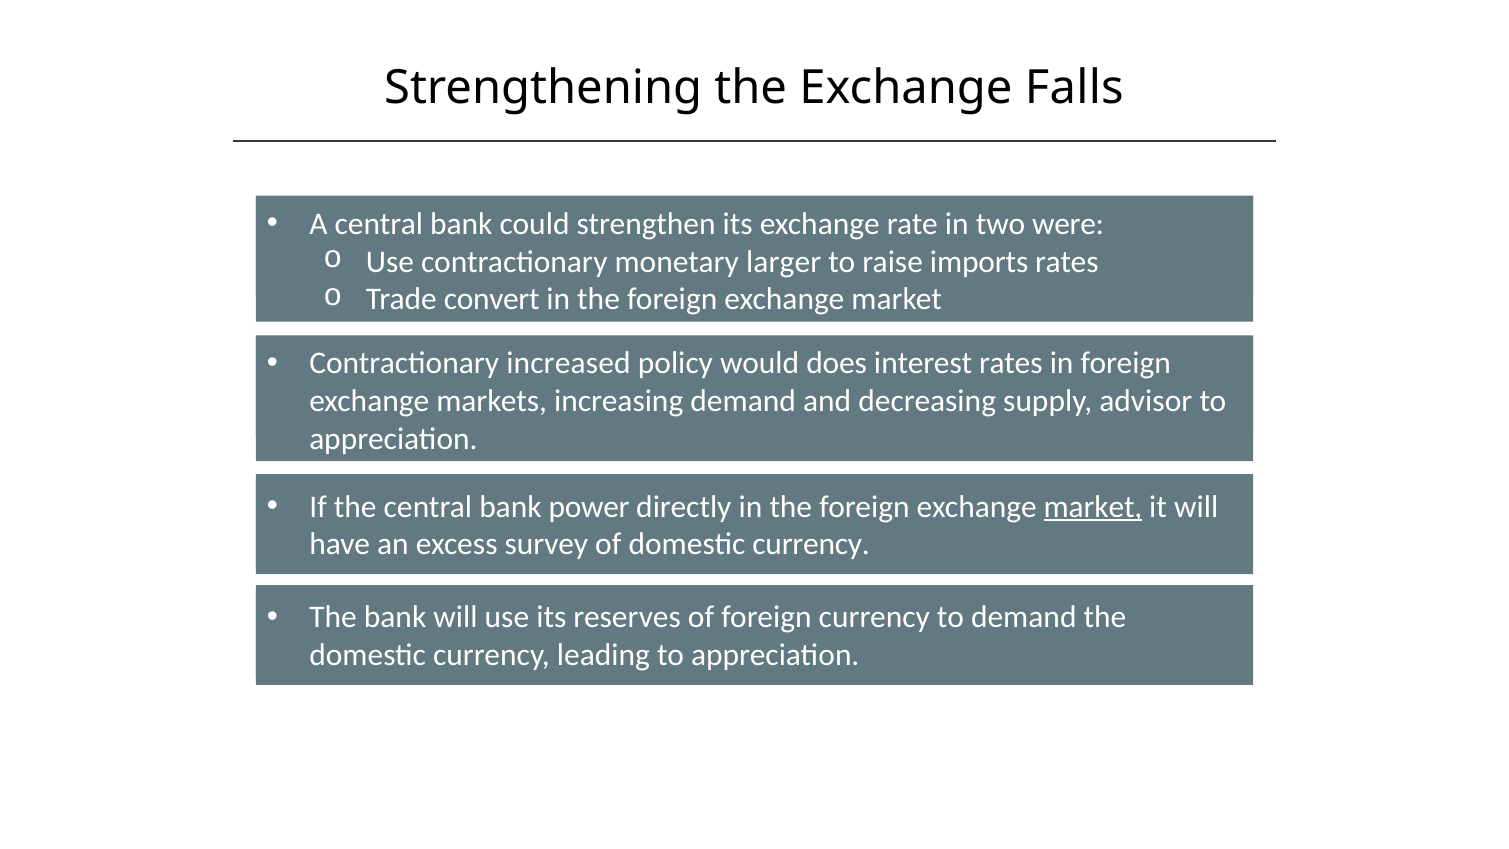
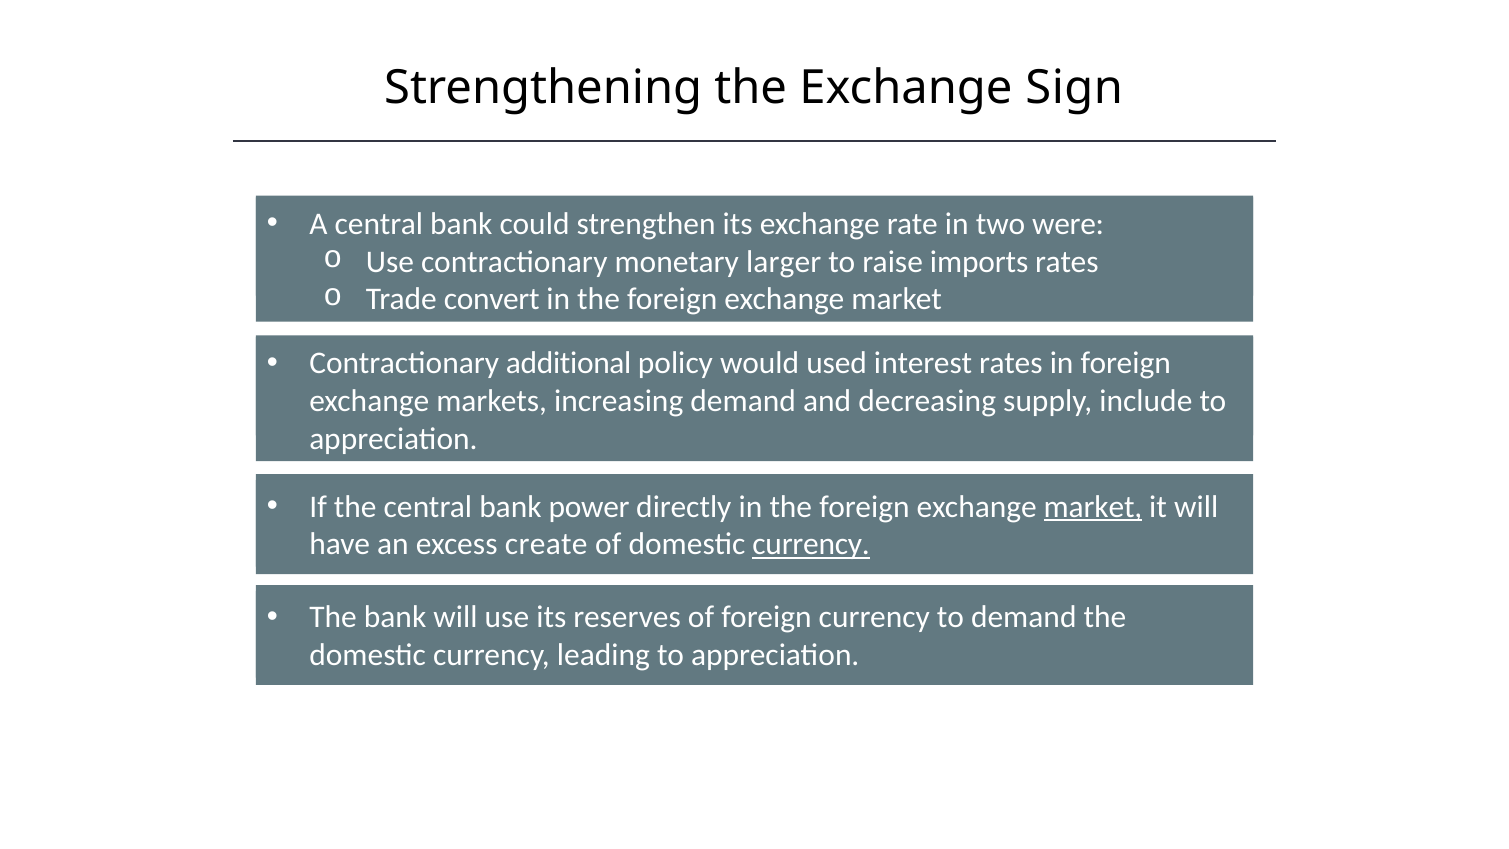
Falls: Falls -> Sign
increased: increased -> additional
does: does -> used
advisor: advisor -> include
survey: survey -> create
currency at (811, 544) underline: none -> present
